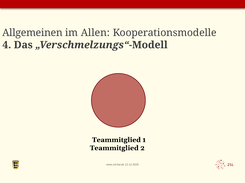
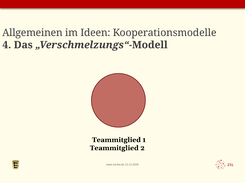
Allen: Allen -> Ideen
